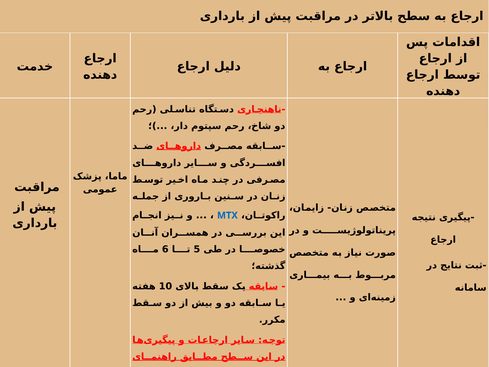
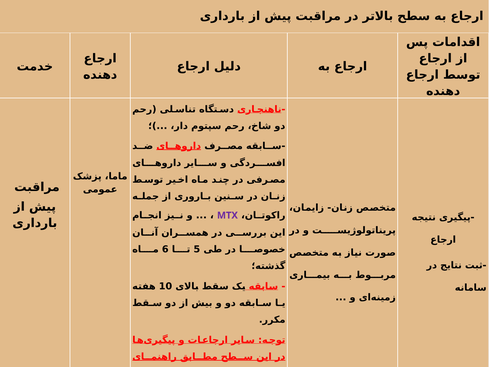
MTX colour: blue -> purple
